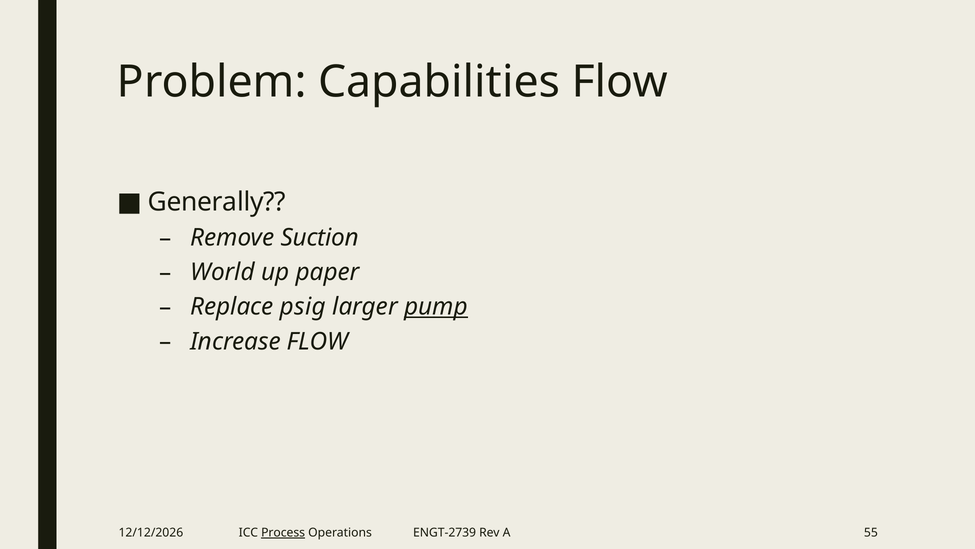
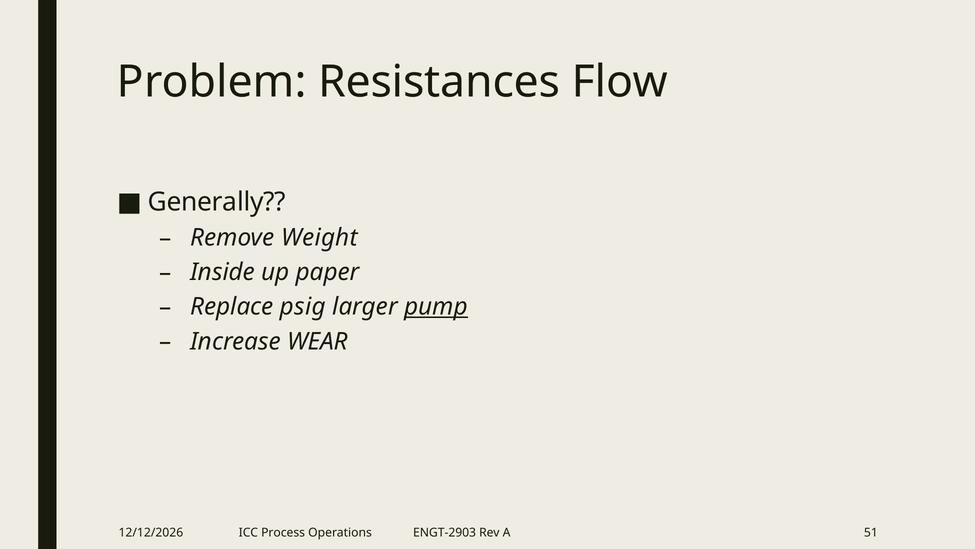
Capabilities: Capabilities -> Resistances
Suction: Suction -> Weight
World: World -> Inside
Increase FLOW: FLOW -> WEAR
Process underline: present -> none
ENGT-2739: ENGT-2739 -> ENGT-2903
55: 55 -> 51
